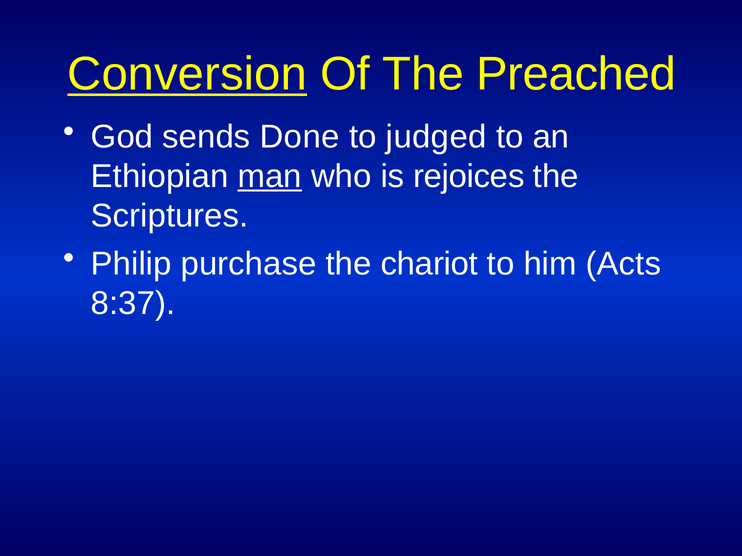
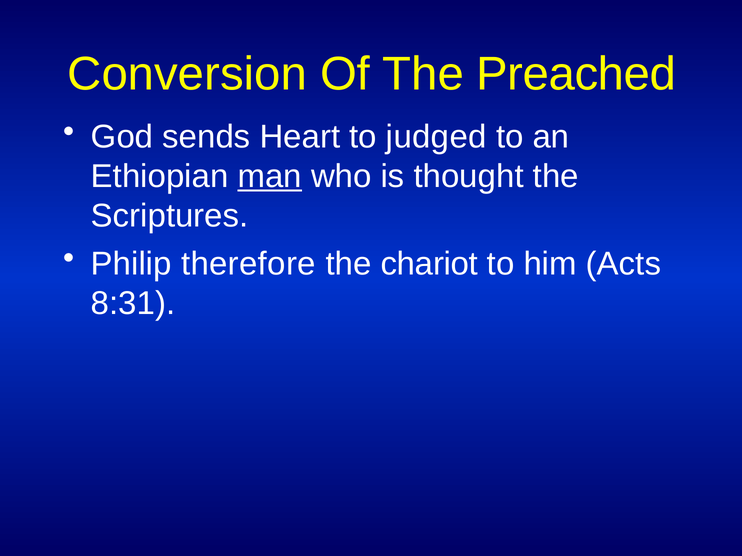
Conversion underline: present -> none
Done: Done -> Heart
rejoices: rejoices -> thought
purchase: purchase -> therefore
8:37: 8:37 -> 8:31
